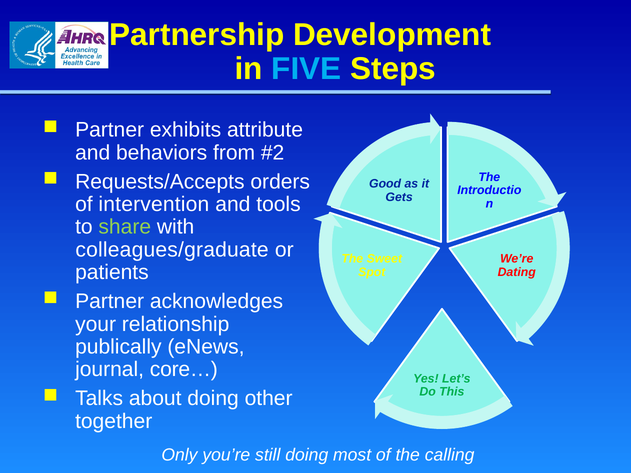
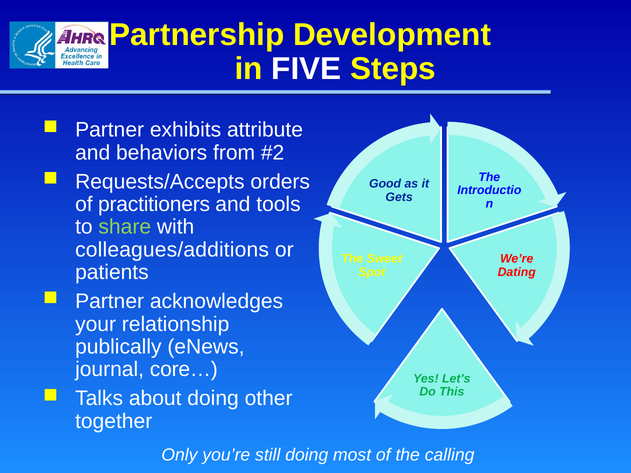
FIVE colour: light blue -> white
intervention: intervention -> practitioners
colleagues/graduate: colleagues/graduate -> colleagues/additions
